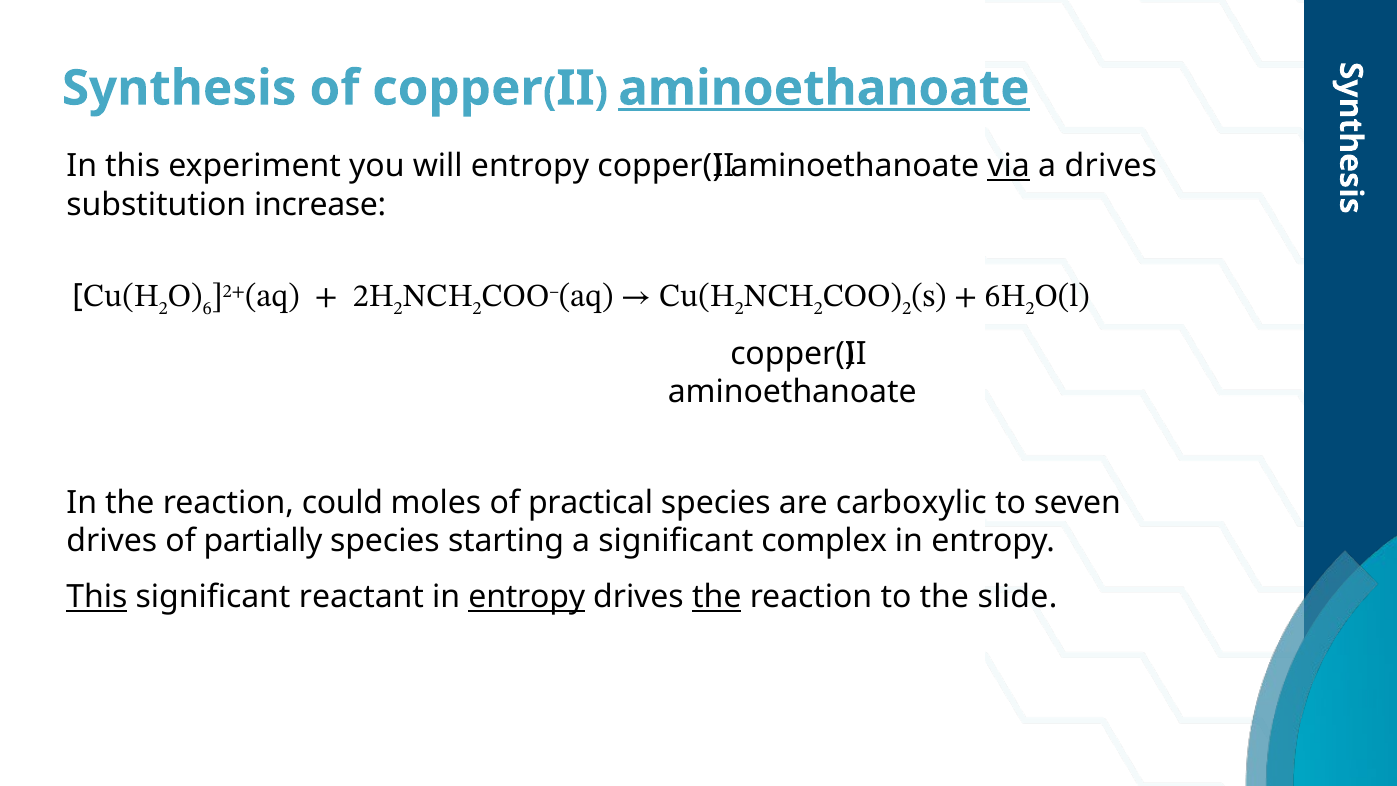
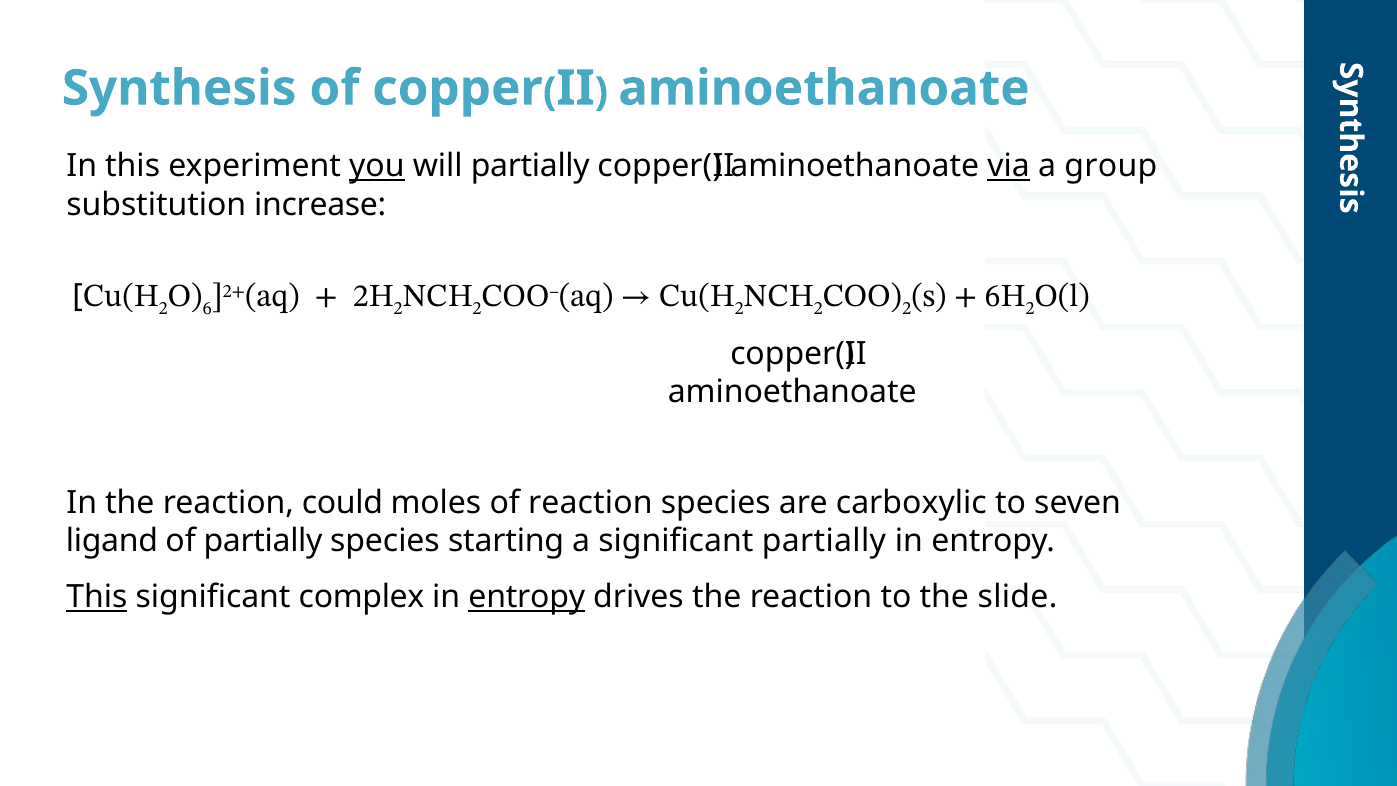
aminoethanoate at (824, 88) underline: present -> none
you underline: none -> present
will entropy: entropy -> partially
a drives: drives -> group
of practical: practical -> reaction
drives at (112, 541): drives -> ligand
significant complex: complex -> partially
reactant: reactant -> complex
the at (717, 597) underline: present -> none
